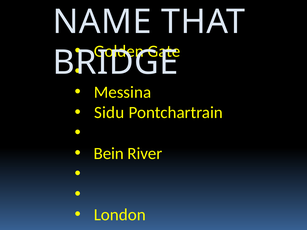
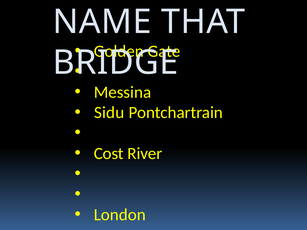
Bein: Bein -> Cost
